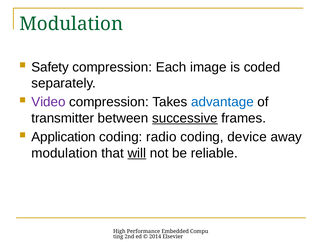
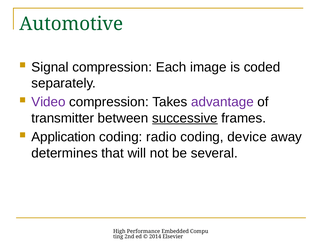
Modulation at (71, 24): Modulation -> Automotive
Safety: Safety -> Signal
advantage colour: blue -> purple
modulation at (65, 153): modulation -> determines
will underline: present -> none
reliable: reliable -> several
